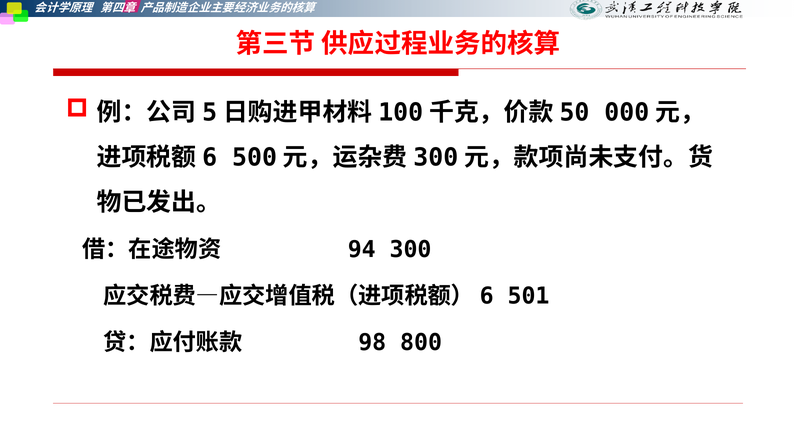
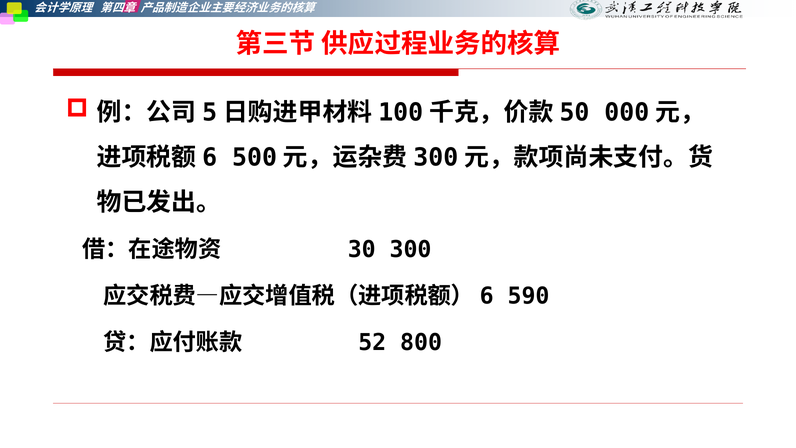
94: 94 -> 30
501: 501 -> 590
98: 98 -> 52
